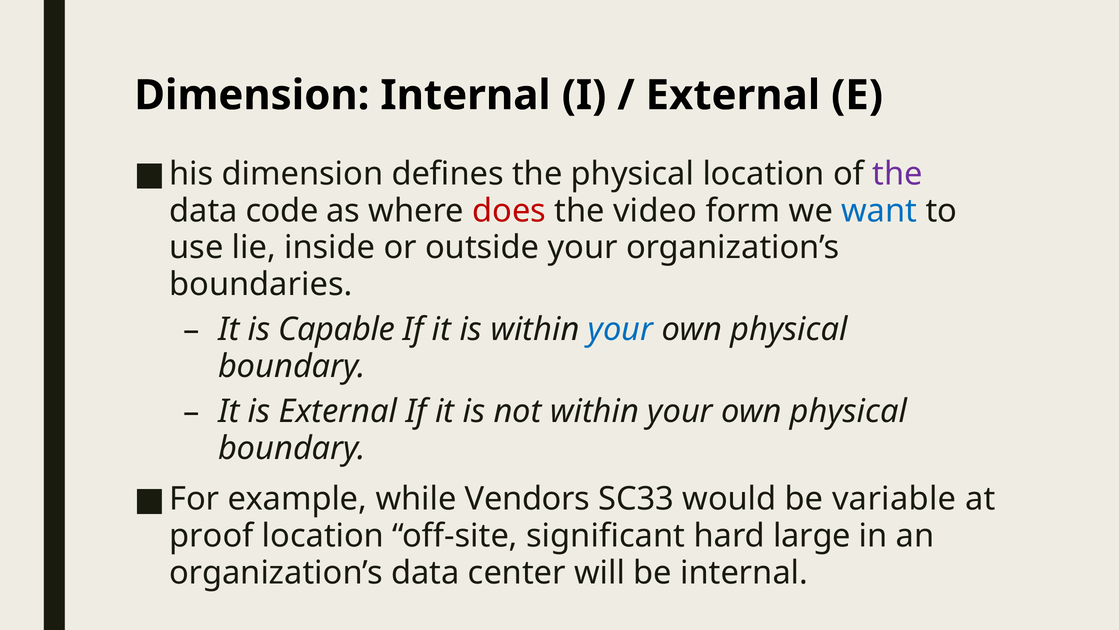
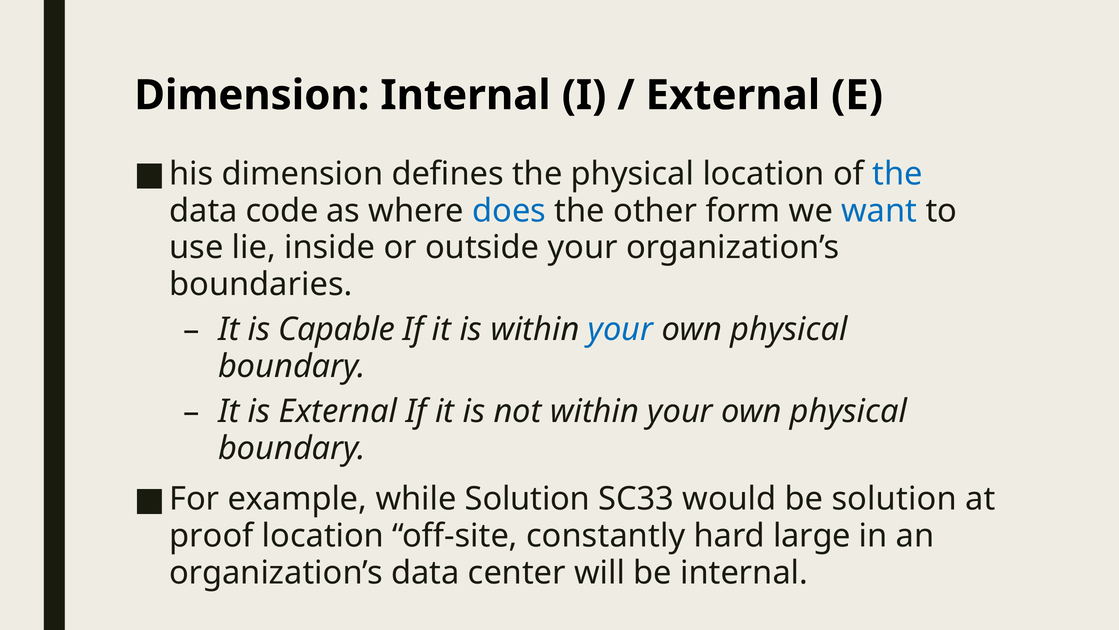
the at (898, 174) colour: purple -> blue
does colour: red -> blue
video: video -> other
while Vendors: Vendors -> Solution
be variable: variable -> solution
significant: significant -> constantly
